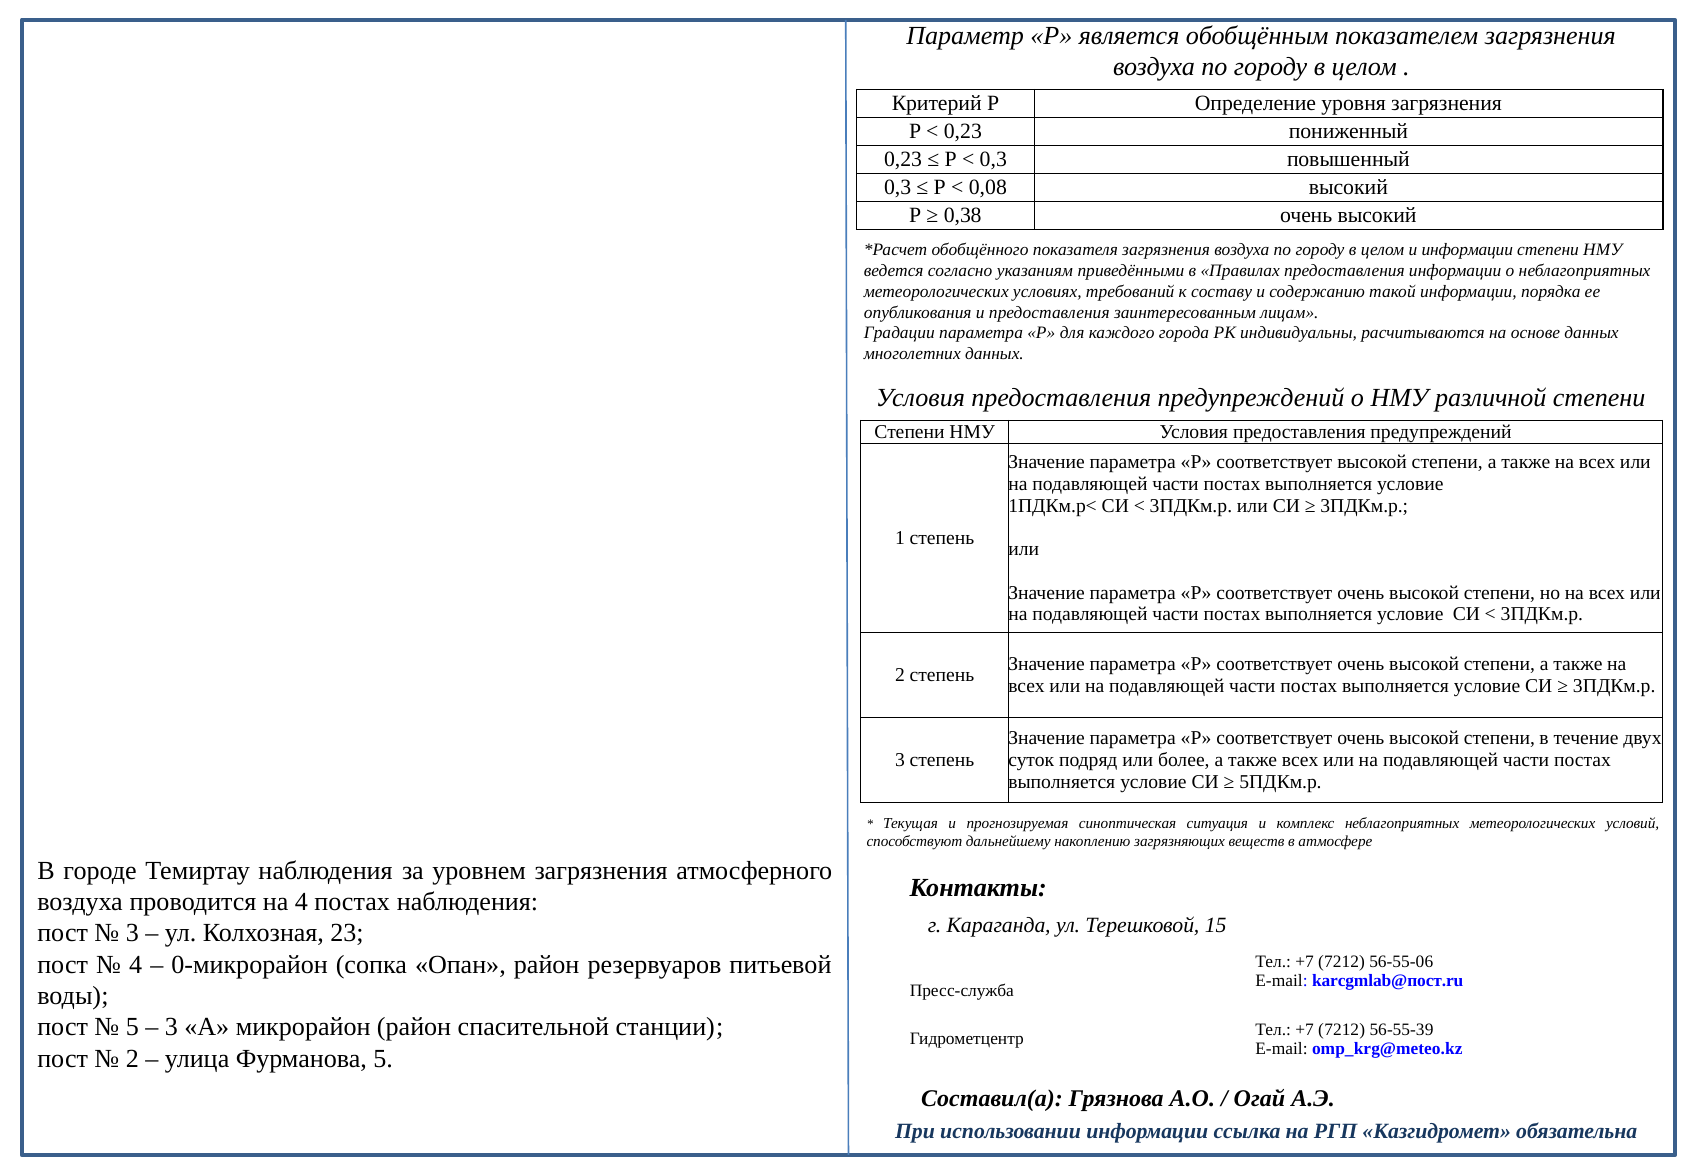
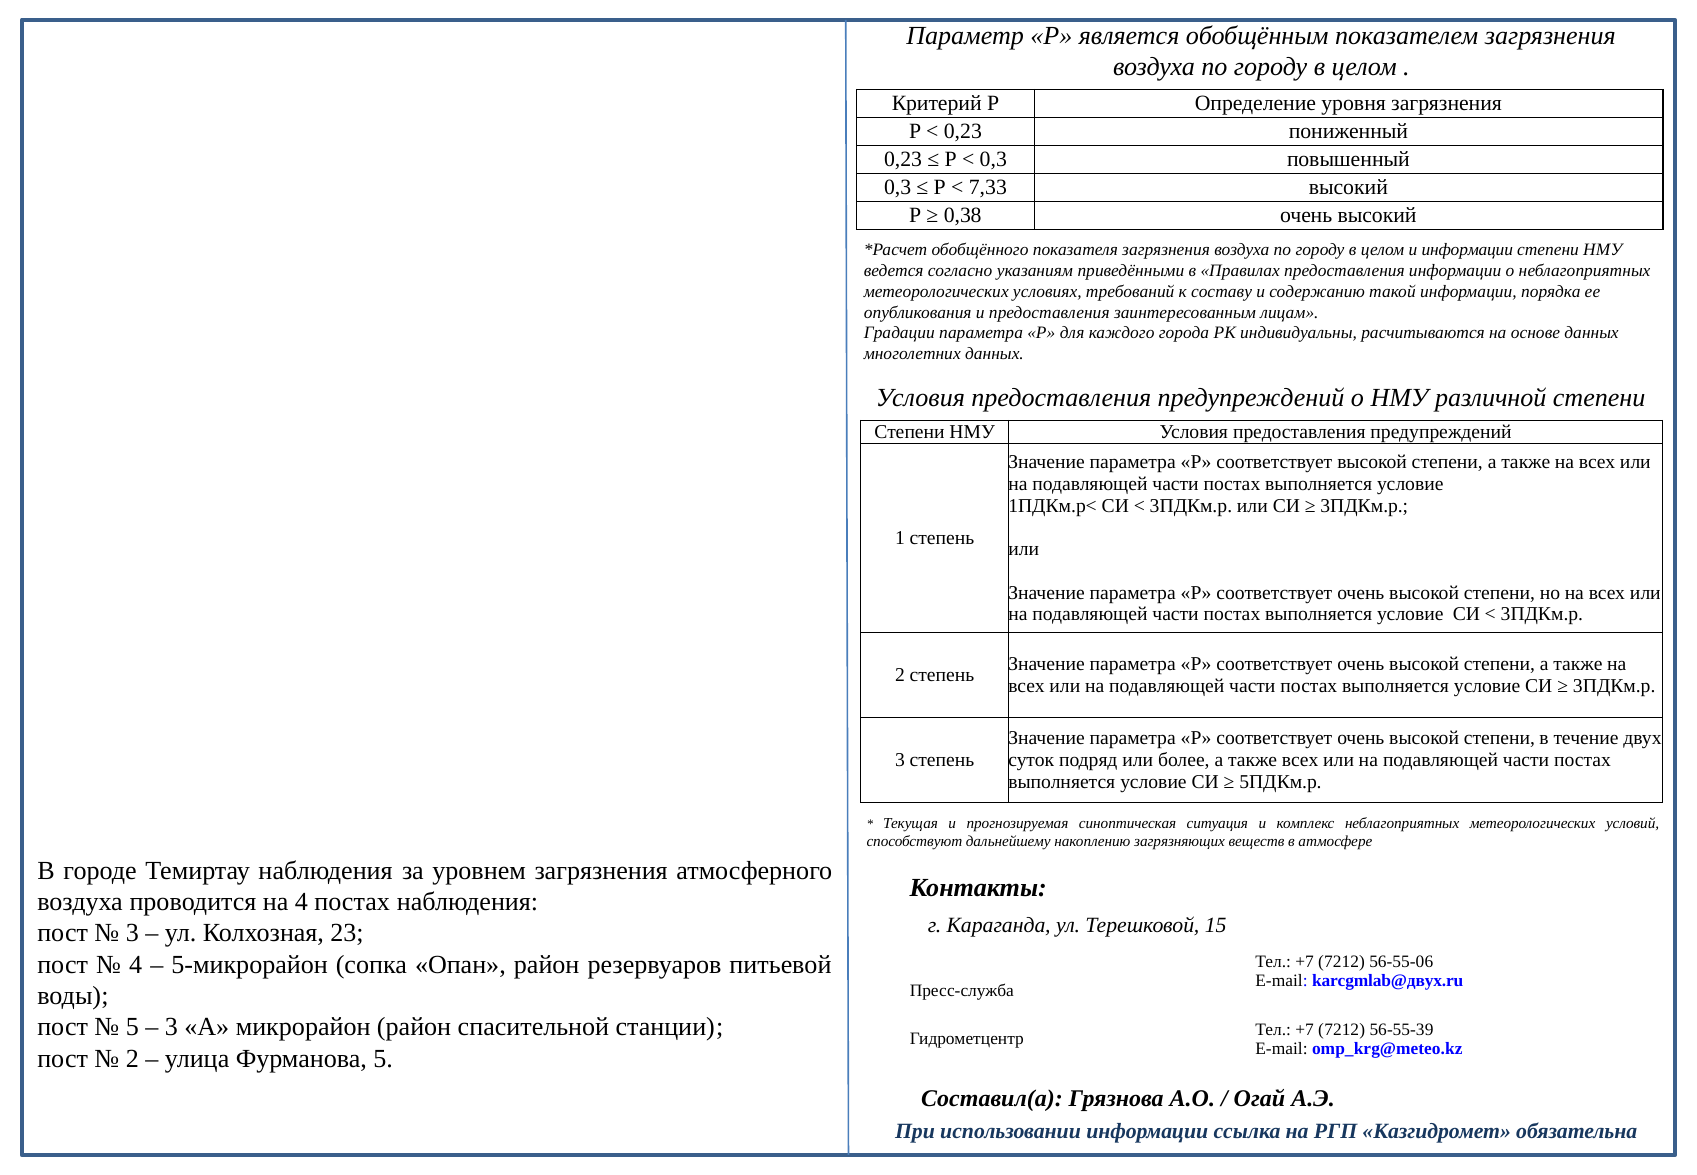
0,08: 0,08 -> 7,33
0-микрорайон: 0-микрорайон -> 5-микрорайон
karcgmlab@пост.ru: karcgmlab@пост.ru -> karcgmlab@двух.ru
